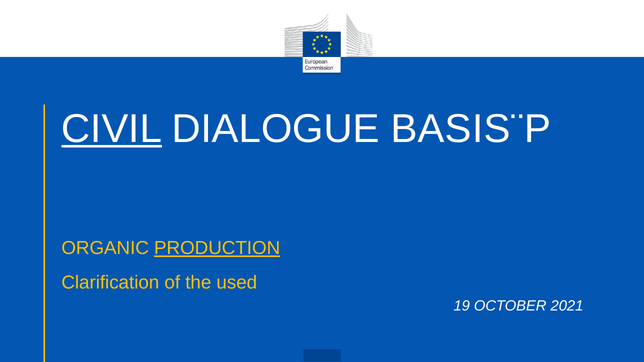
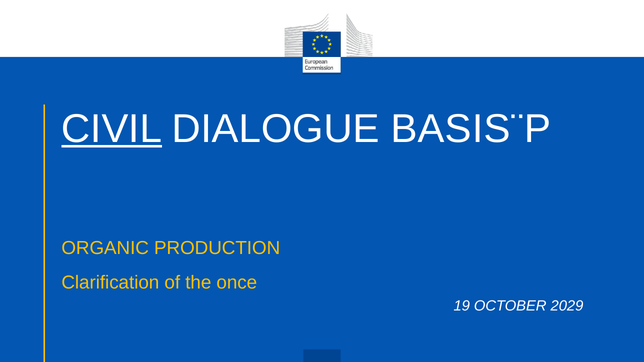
PRODUCTION underline: present -> none
used: used -> once
2021: 2021 -> 2029
